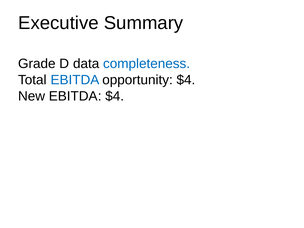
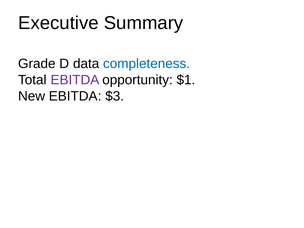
EBITDA at (75, 80) colour: blue -> purple
opportunity $4: $4 -> $1
EBITDA $4: $4 -> $3
